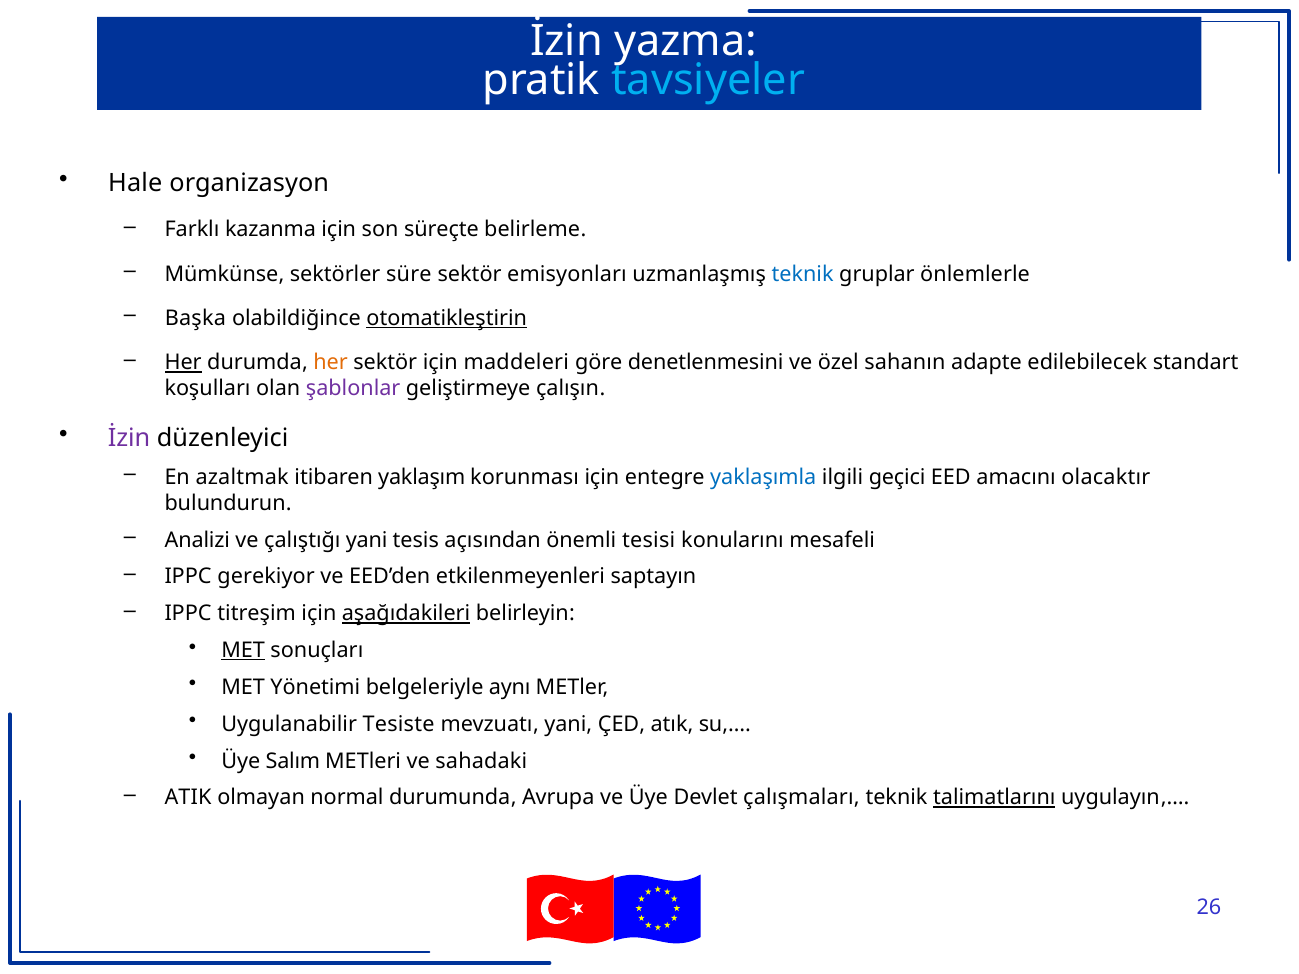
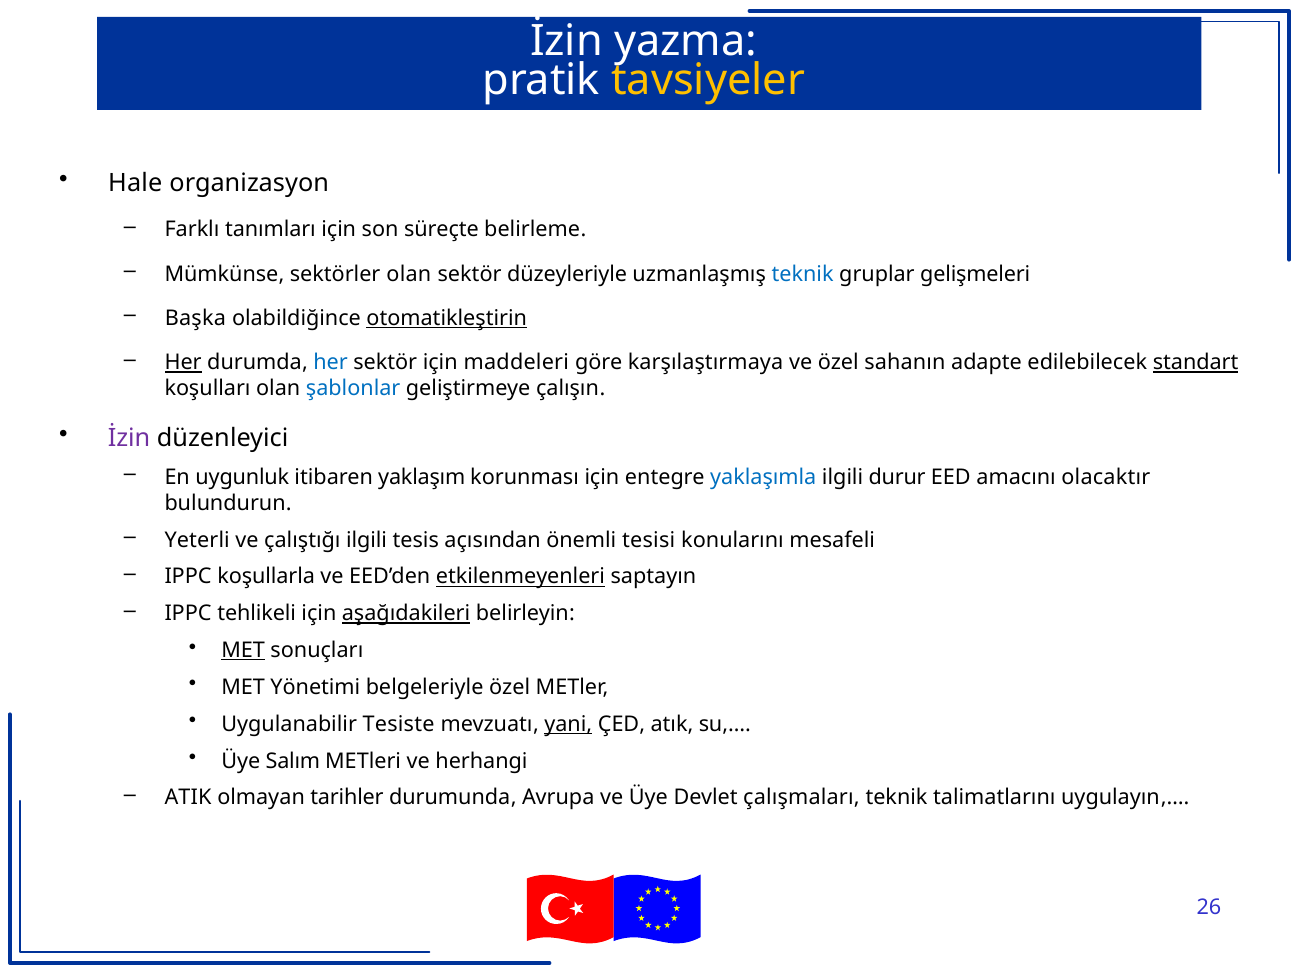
tavsiyeler colour: light blue -> yellow
kazanma: kazanma -> tanımları
sektörler süre: süre -> olan
emisyonları: emisyonları -> düzeyleriyle
önlemlerle: önlemlerle -> gelişmeleri
her at (331, 363) colour: orange -> blue
denetlenmesini: denetlenmesini -> karşılaştırmaya
standart underline: none -> present
şablonlar colour: purple -> blue
azaltmak: azaltmak -> uygunluk
geçici: geçici -> durur
Analizi: Analizi -> Yeterli
çalıştığı yani: yani -> ilgili
gerekiyor: gerekiyor -> koşullarla
etkilenmeyenleri underline: none -> present
titreşim: titreşim -> tehlikeli
belgeleriyle aynı: aynı -> özel
yani at (568, 724) underline: none -> present
sahadaki: sahadaki -> herhangi
normal: normal -> tarihler
talimatlarını underline: present -> none
